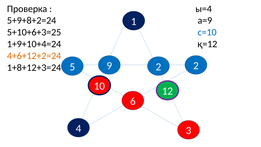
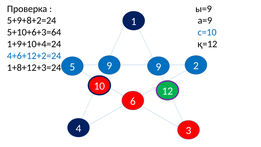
ы=4: ы=4 -> ы=9
5+10+6+3=25: 5+10+6+3=25 -> 5+10+6+3=64
4+6+12+2=24 colour: orange -> blue
9 2: 2 -> 9
